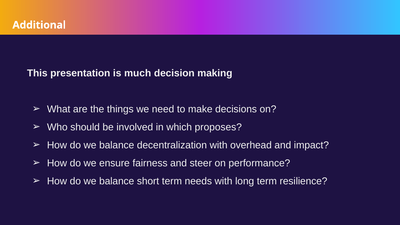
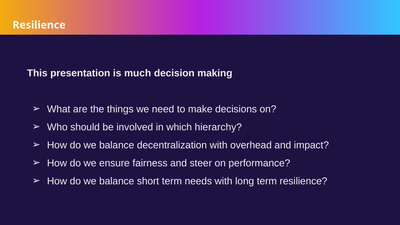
Additional at (39, 25): Additional -> Resilience
proposes: proposes -> hierarchy
